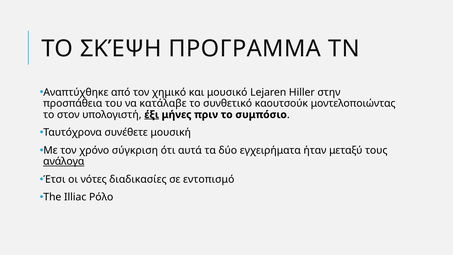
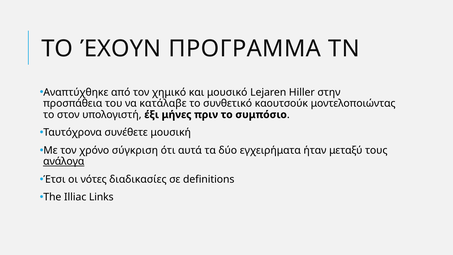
ΣΚΈΨΗ: ΣΚΈΨΗ -> ΈΧΟΥΝ
έξι underline: present -> none
εντοπισμό: εντοπισμό -> definitions
Ρόλο: Ρόλο -> Links
